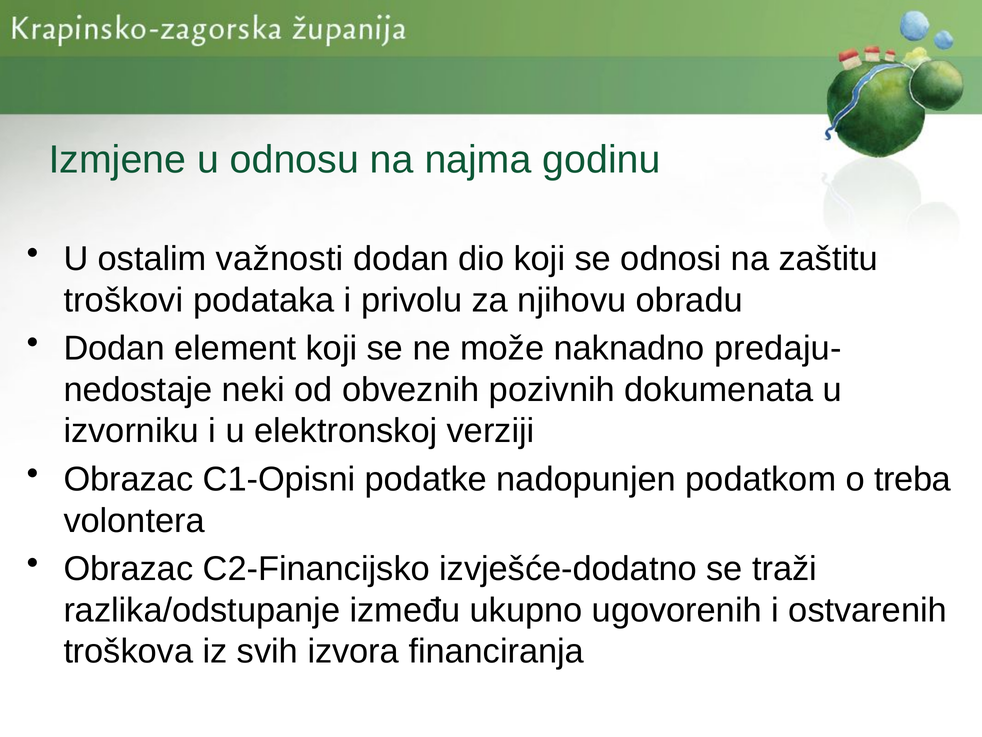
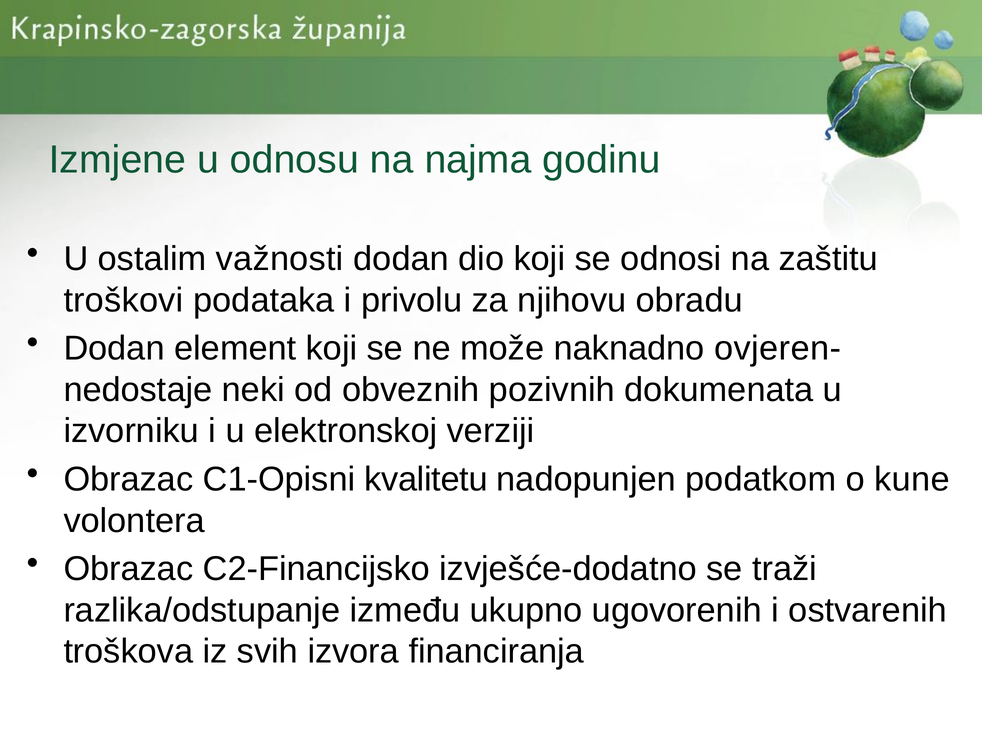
predaju-: predaju- -> ovjeren-
podatke: podatke -> kvalitetu
treba: treba -> kune
